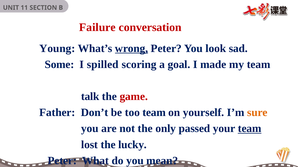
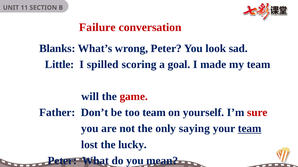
Young: Young -> Blanks
wrong underline: present -> none
Some: Some -> Little
talk: talk -> will
sure colour: orange -> red
passed: passed -> saying
